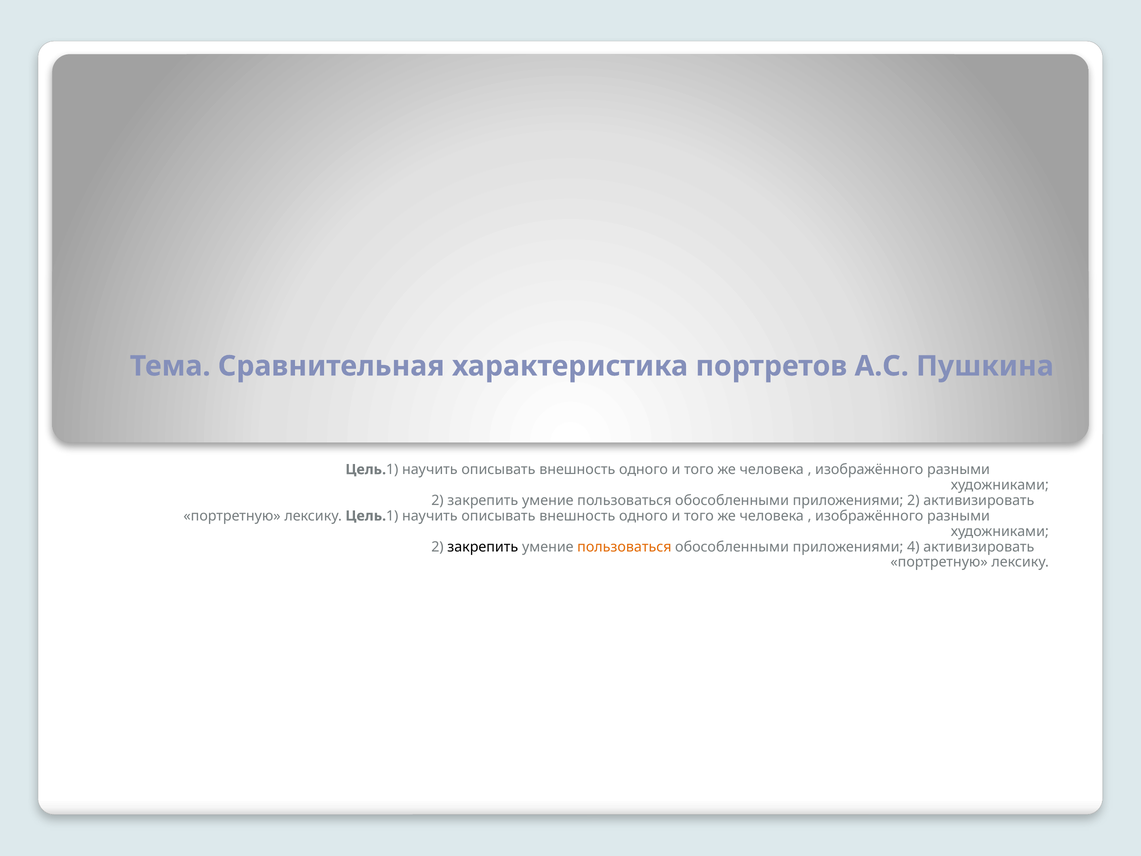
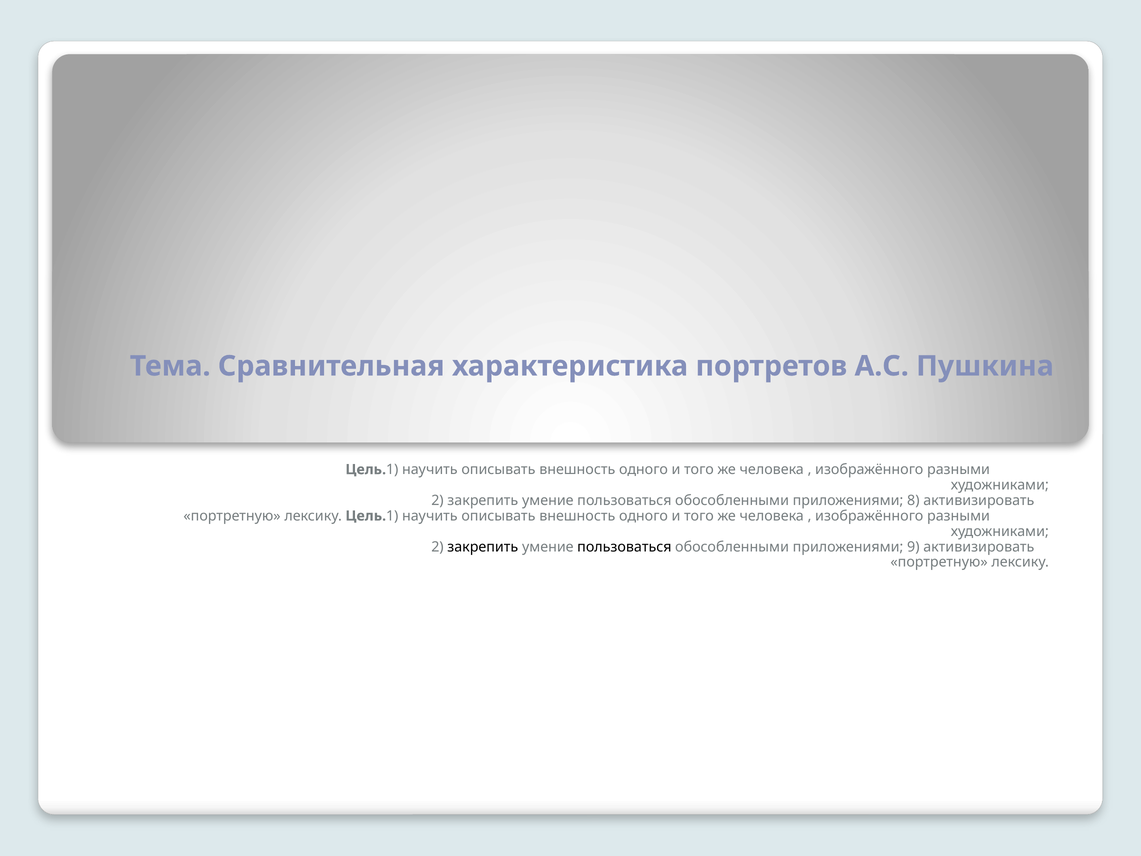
приложениями 2: 2 -> 8
пользоваться at (624, 547) colour: orange -> black
4: 4 -> 9
